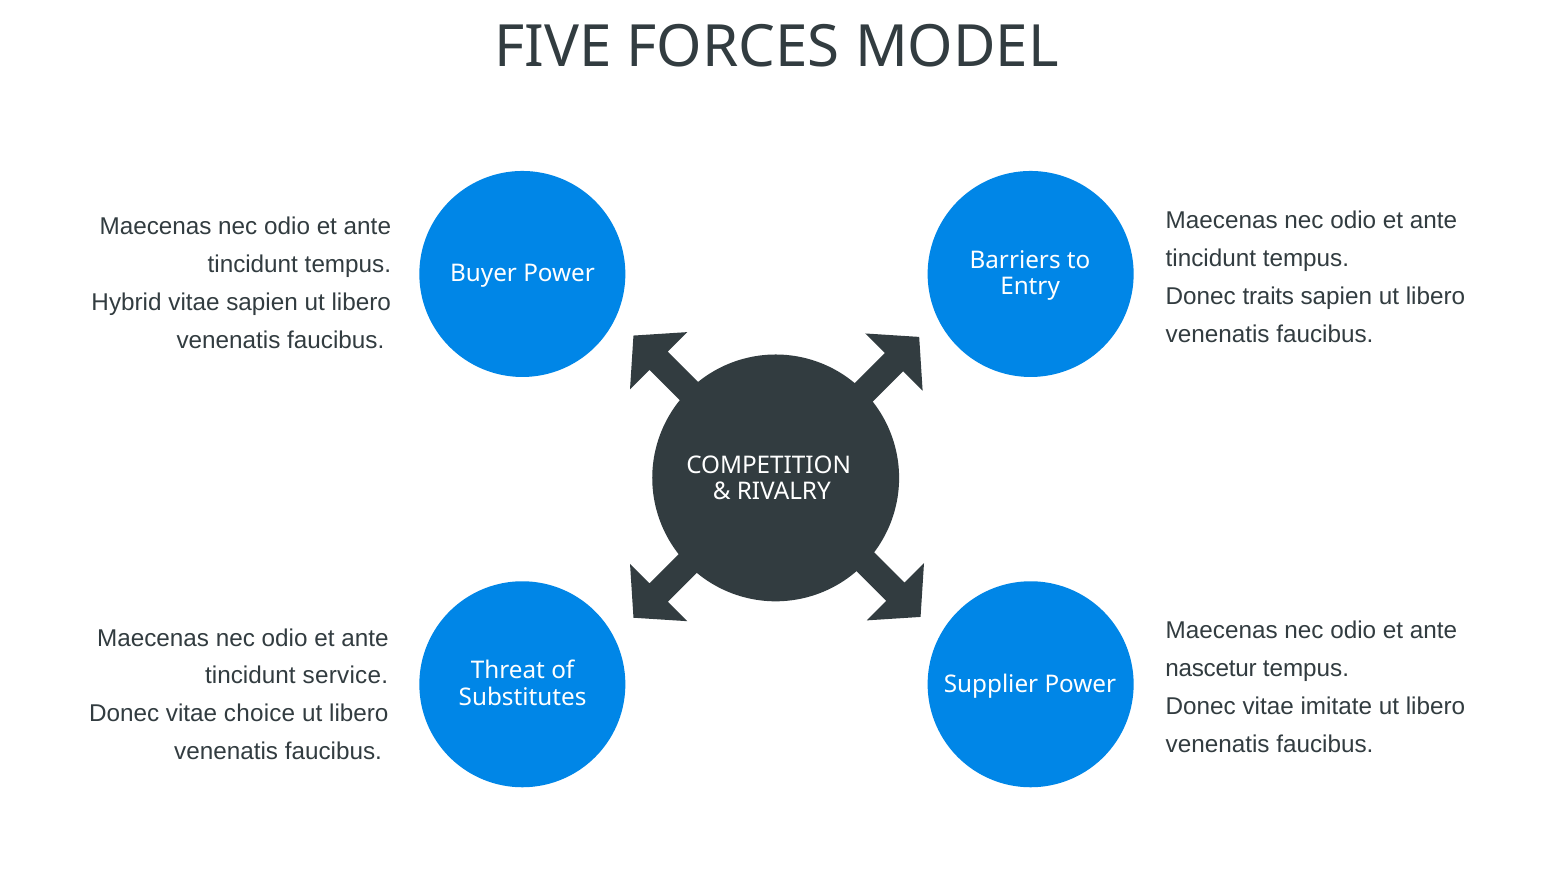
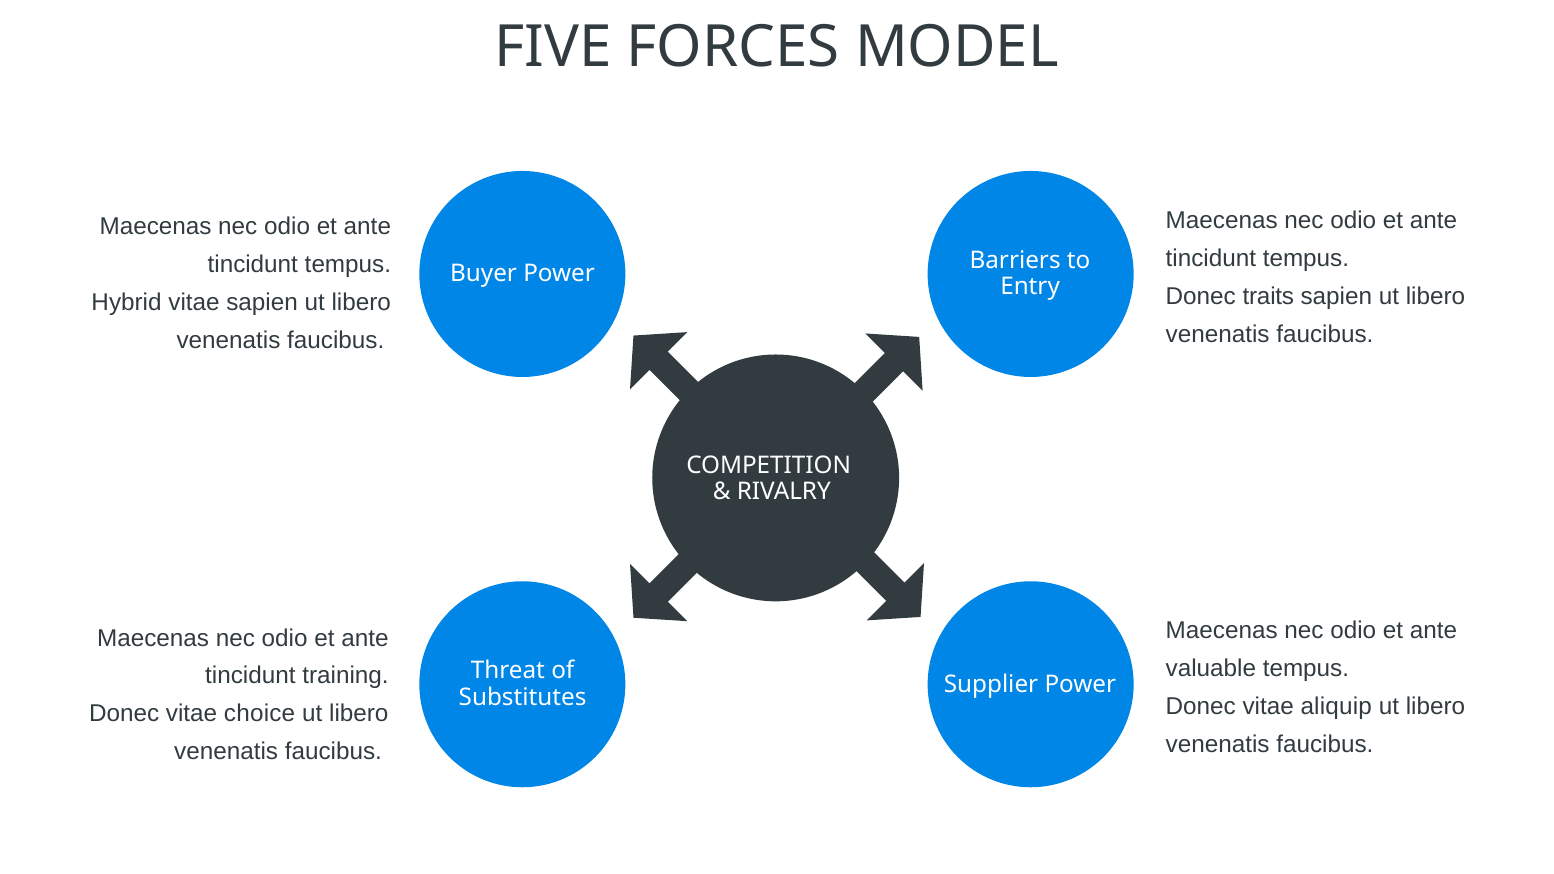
nascetur: nascetur -> valuable
service: service -> training
imitate: imitate -> aliquip
